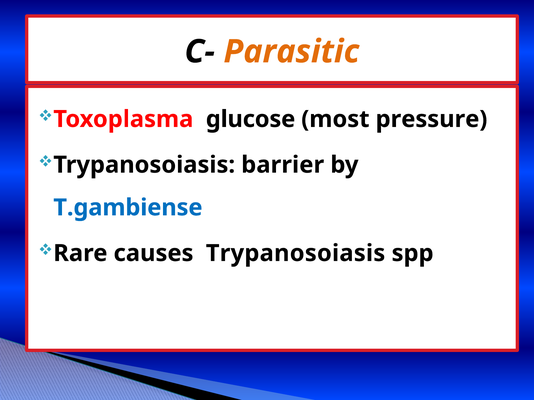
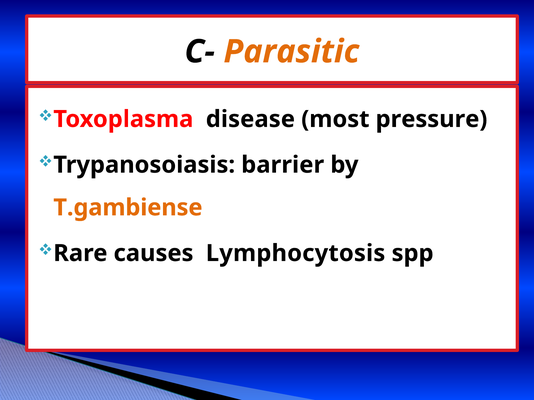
glucose: glucose -> disease
T.gambiense colour: blue -> orange
causes Trypanosoiasis: Trypanosoiasis -> Lymphocytosis
